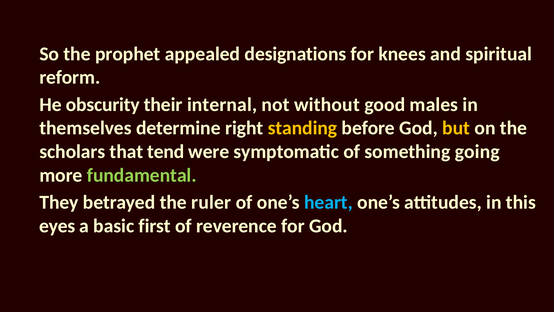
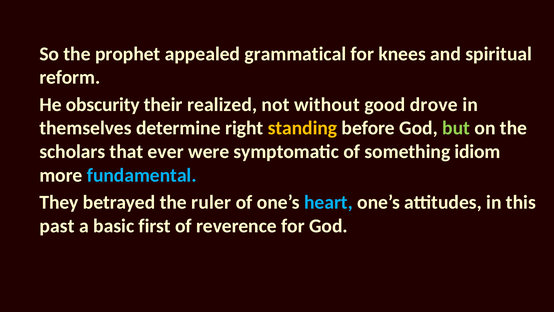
designations: designations -> grammatical
internal: internal -> realized
males: males -> drove
but colour: yellow -> light green
tend: tend -> ever
going: going -> idiom
fundamental colour: light green -> light blue
eyes: eyes -> past
